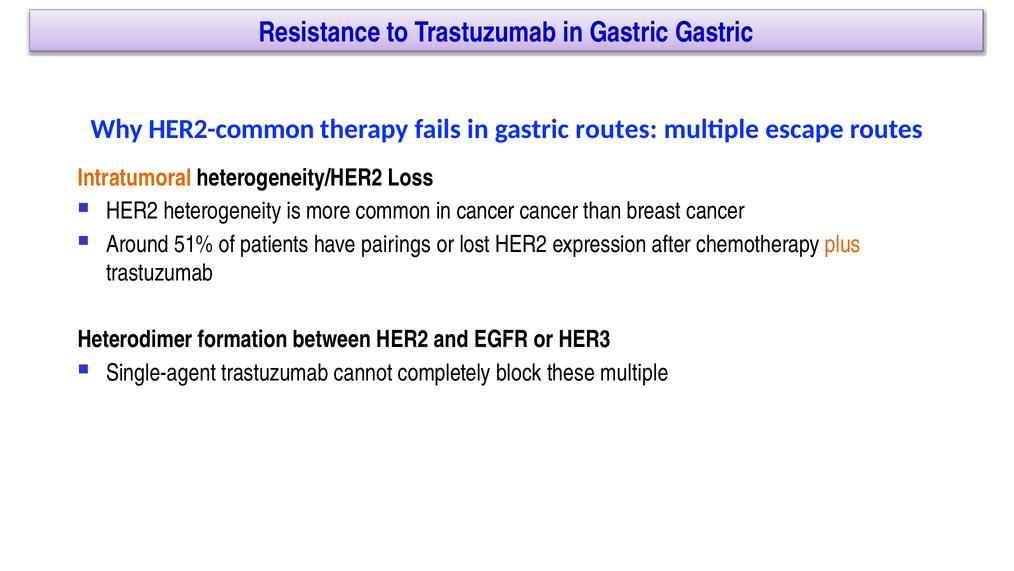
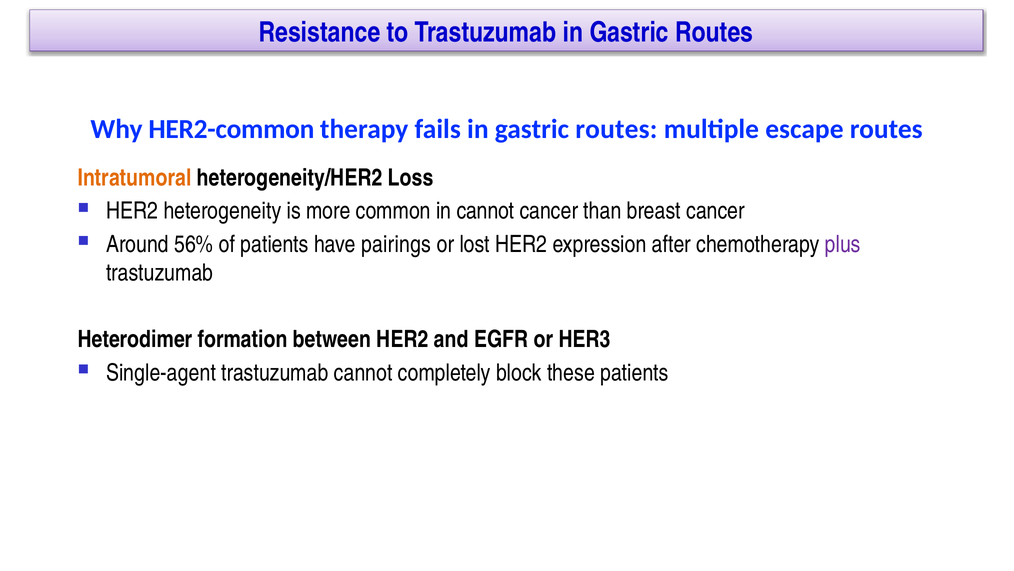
Trastuzumab in Gastric Gastric: Gastric -> Routes
in cancer: cancer -> cannot
51%: 51% -> 56%
plus colour: orange -> purple
these multiple: multiple -> patients
